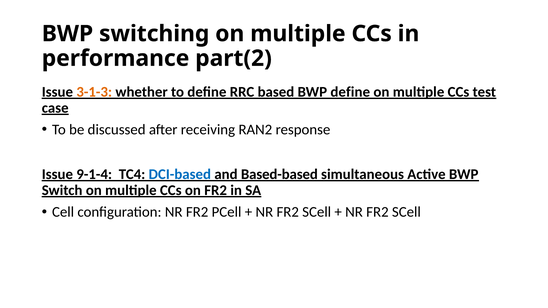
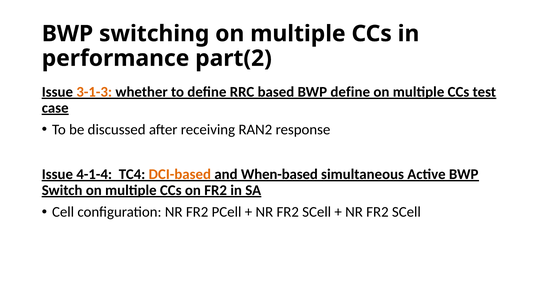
9-1-4: 9-1-4 -> 4-1-4
DCI-based colour: blue -> orange
Based-based: Based-based -> When-based
